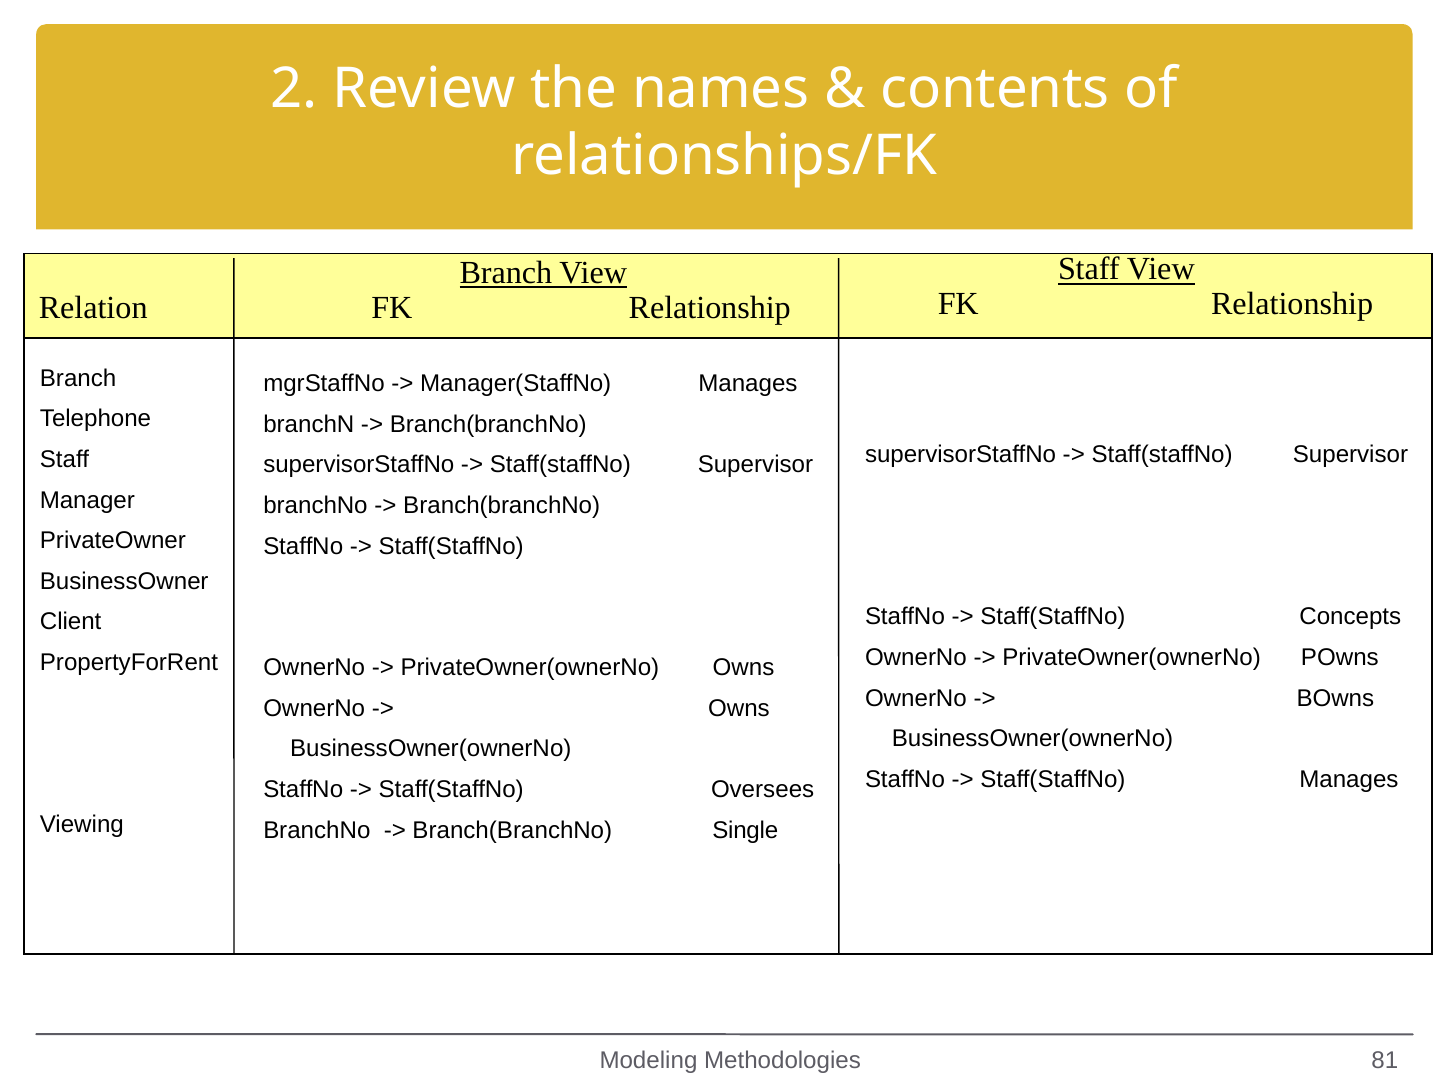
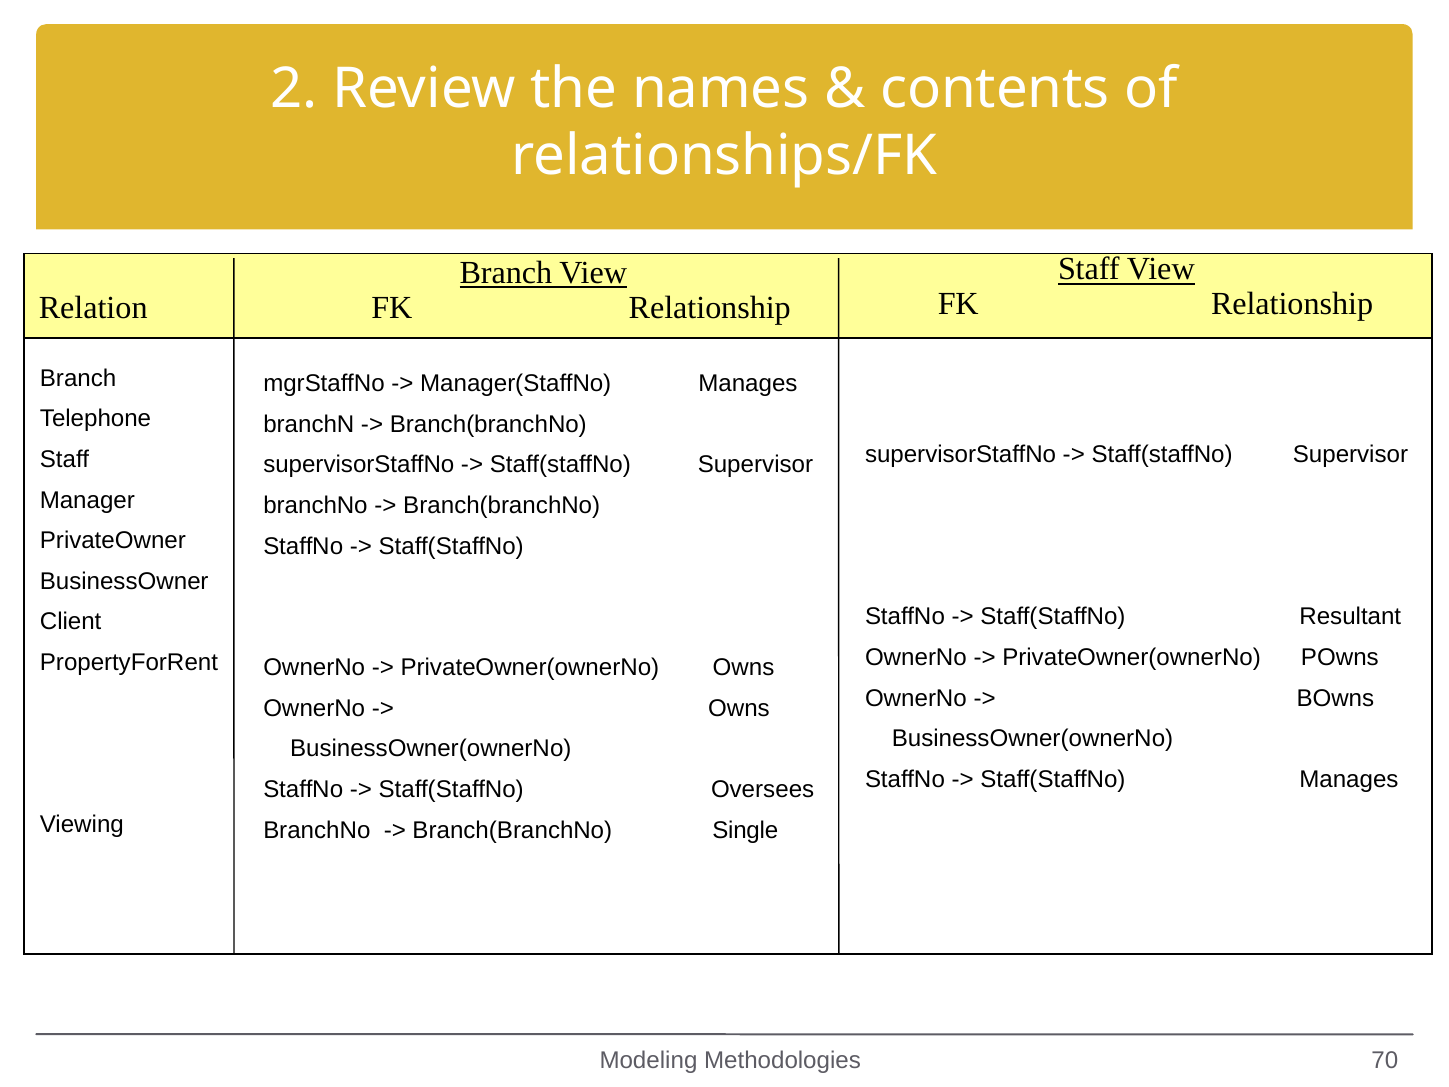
Concepts: Concepts -> Resultant
81: 81 -> 70
